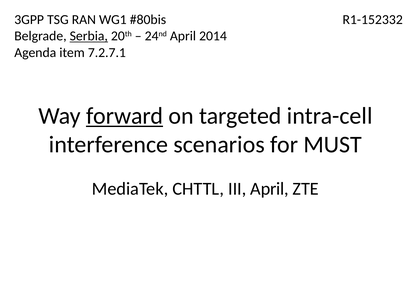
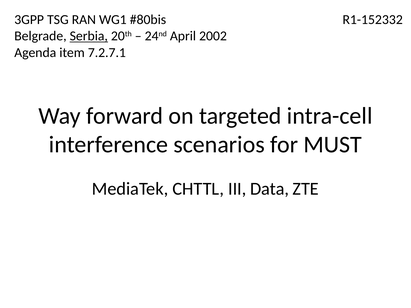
2014: 2014 -> 2002
forward underline: present -> none
III April: April -> Data
